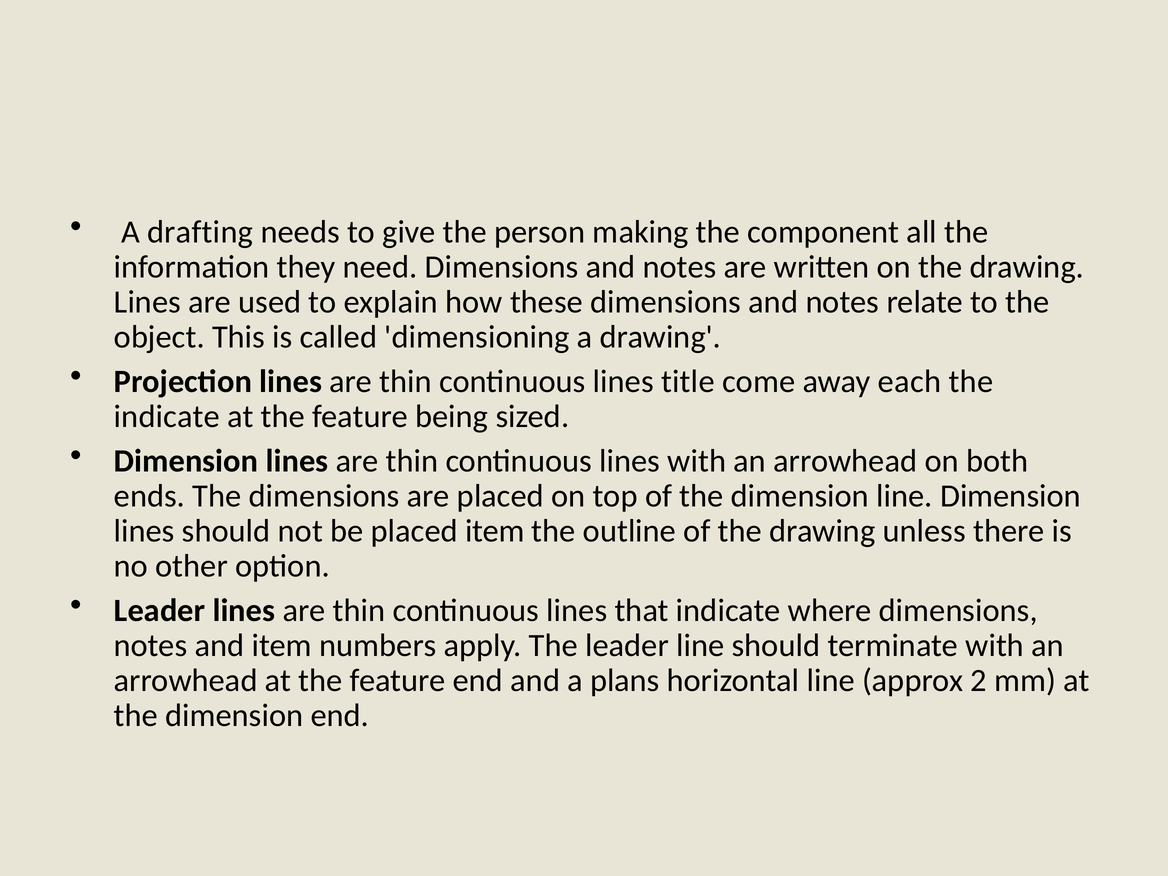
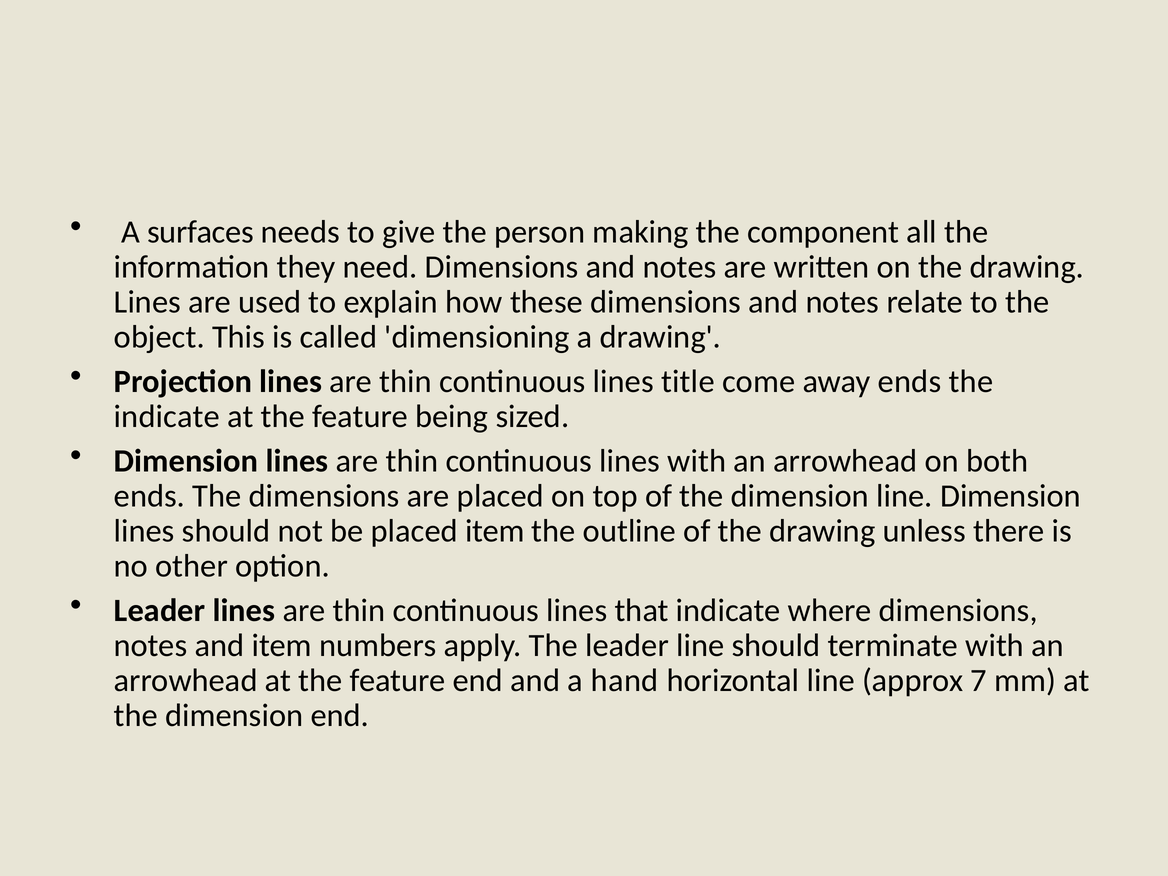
drafting: drafting -> surfaces
away each: each -> ends
plans: plans -> hand
2: 2 -> 7
